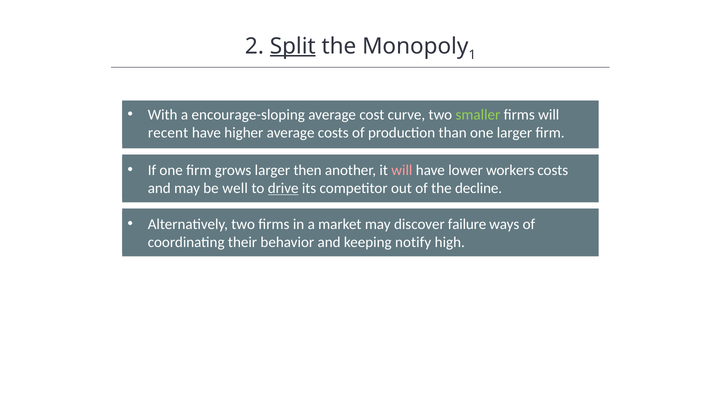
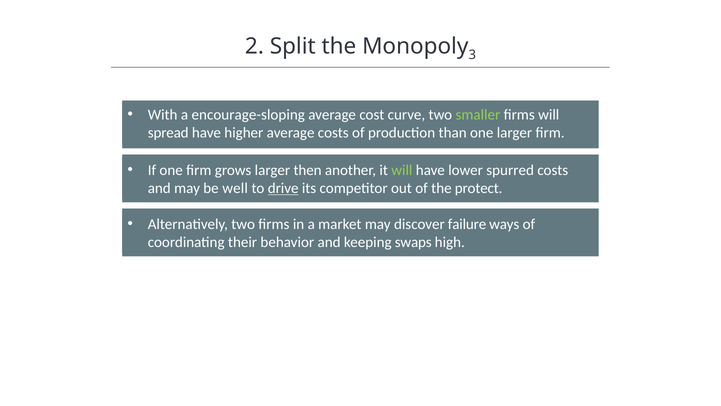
Split underline: present -> none
1: 1 -> 3
recent: recent -> spread
will at (402, 170) colour: pink -> light green
workers: workers -> spurred
decline: decline -> protect
notify: notify -> swaps
